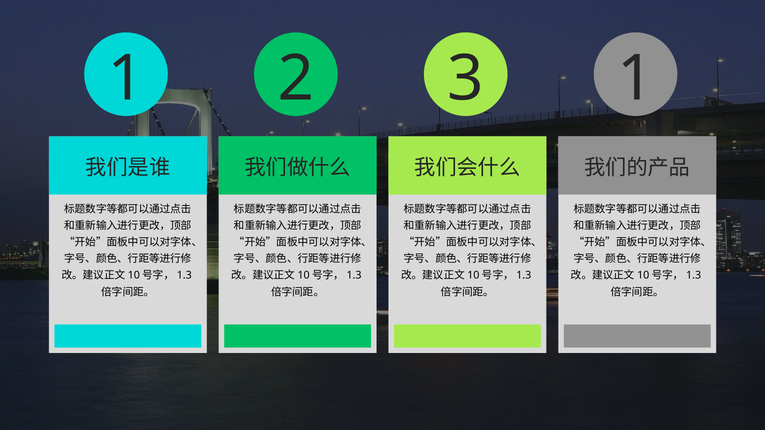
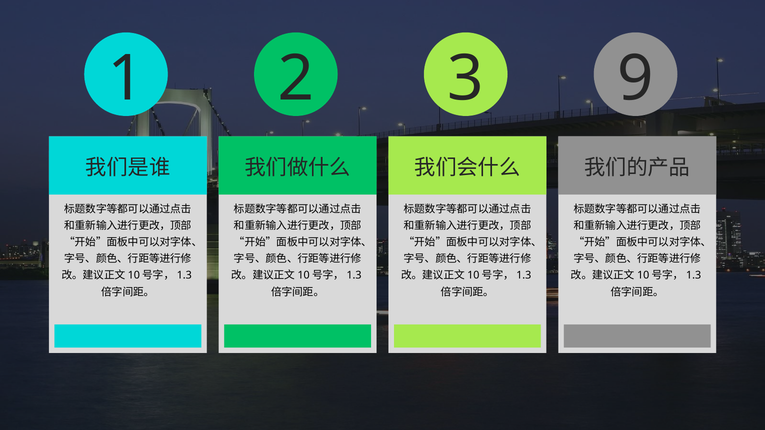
3 1: 1 -> 9
